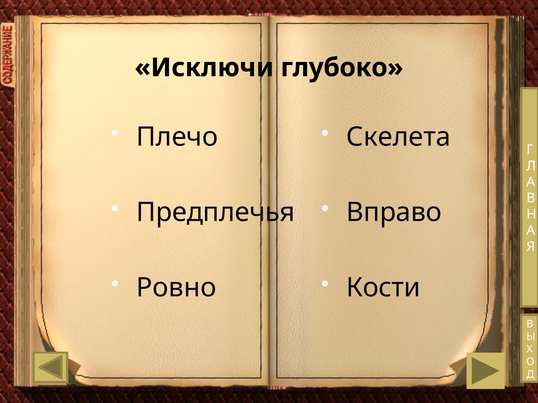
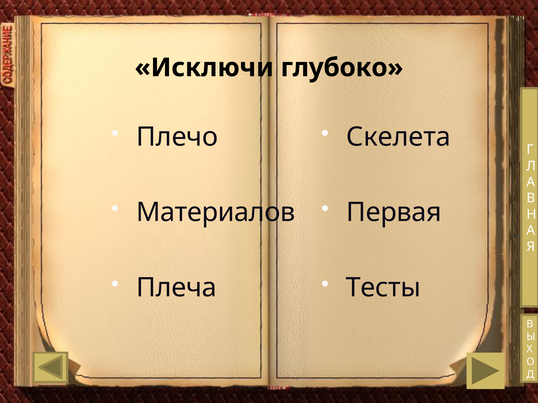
Предплечья: Предплечья -> Материалов
Вправо: Вправо -> Первая
Ровно: Ровно -> Плеча
Кости: Кости -> Тесты
